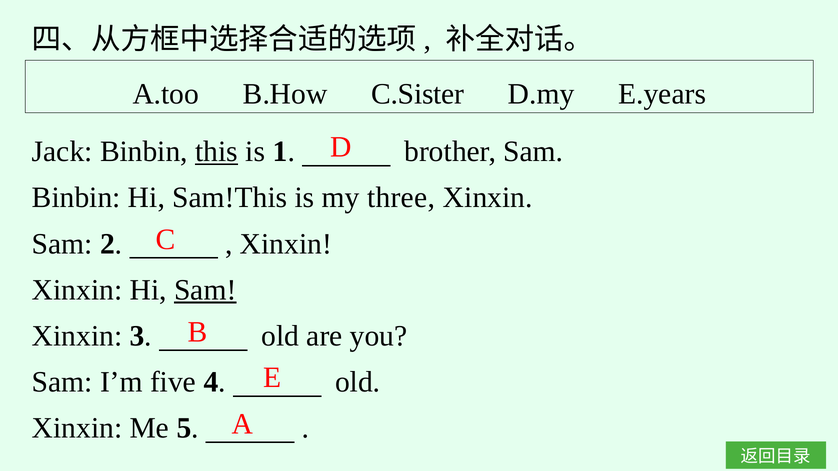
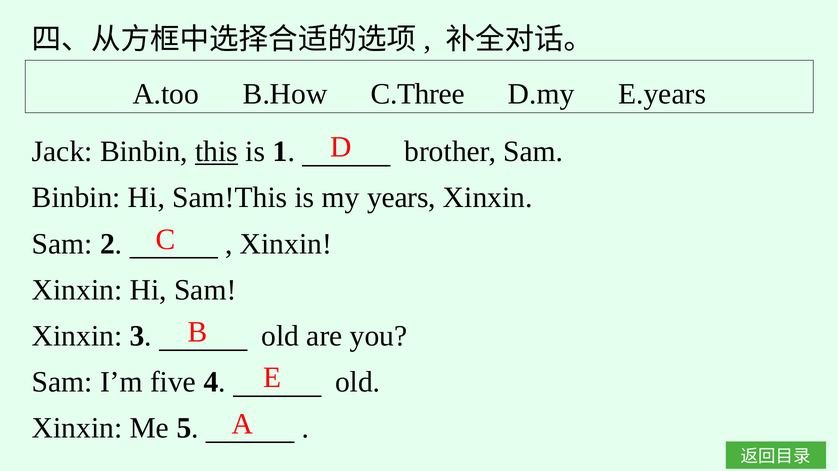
C.Sister: C.Sister -> C.Three
three: three -> years
Sam at (205, 290) underline: present -> none
